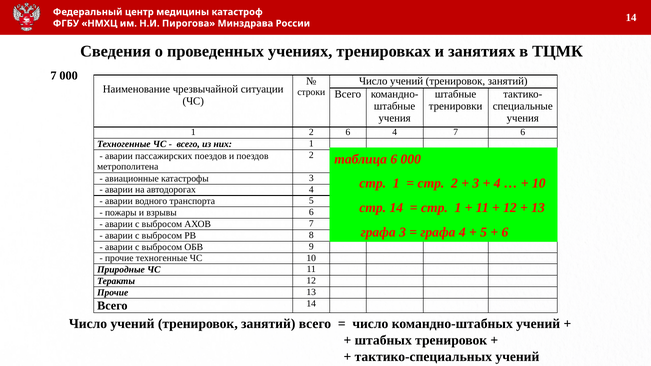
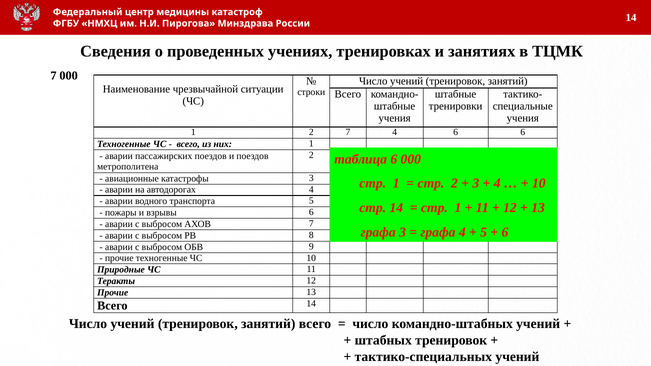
2 6: 6 -> 7
4 7: 7 -> 6
